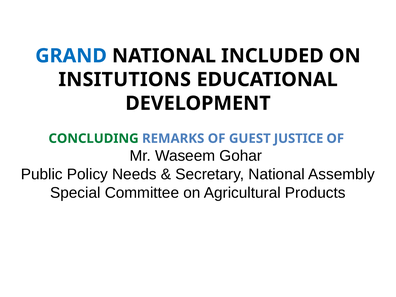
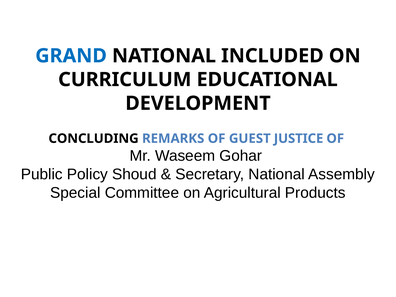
INSITUTIONS: INSITUTIONS -> CURRICULUM
CONCLUDING colour: green -> black
Needs: Needs -> Shoud
